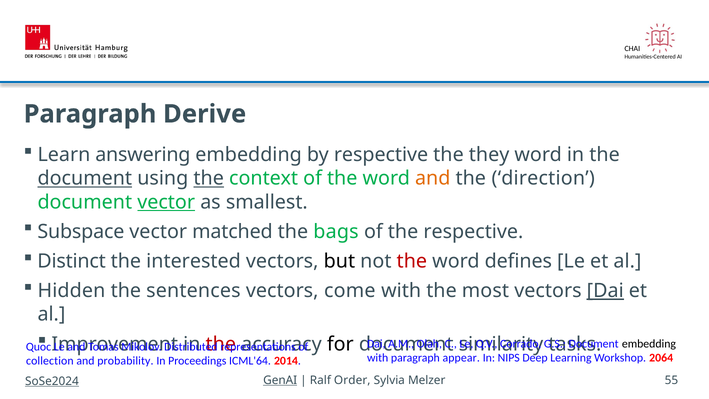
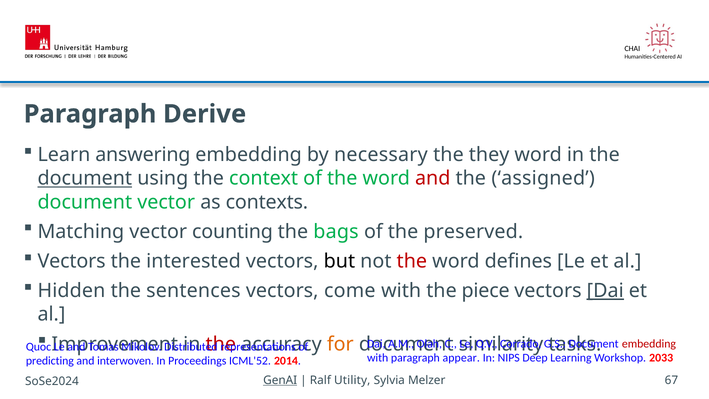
by respective: respective -> necessary
the at (209, 178) underline: present -> none
and at (433, 178) colour: orange -> red
direction: direction -> assigned
vector at (166, 202) underline: present -> none
smallest: smallest -> contexts
Subspace: Subspace -> Matching
matched: matched -> counting
the respective: respective -> preserved
Distinct at (72, 261): Distinct -> Vectors
most: most -> piece
for colour: black -> orange
embedding at (649, 344) colour: black -> red
2064: 2064 -> 2033
collection: collection -> predicting
probability: probability -> interwoven
ICML'64: ICML'64 -> ICML'52
Order: Order -> Utility
55: 55 -> 67
SoSe2024 underline: present -> none
